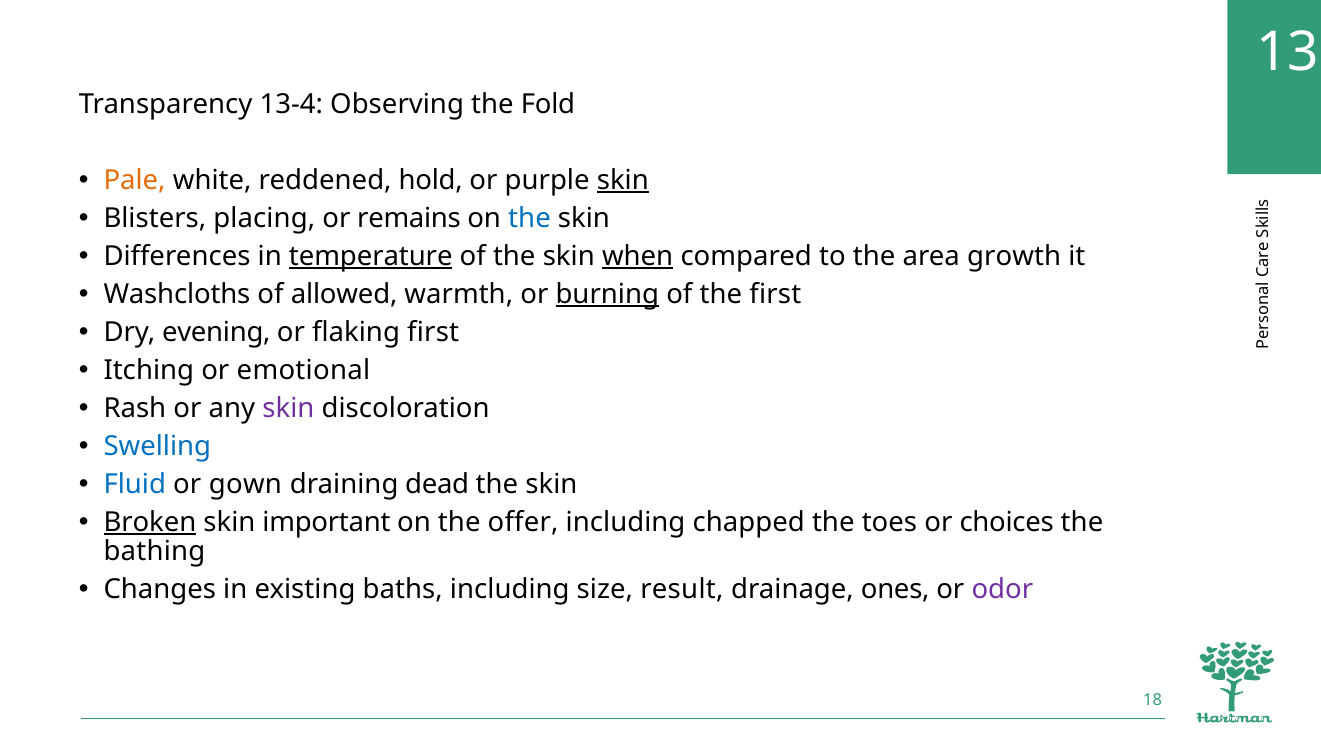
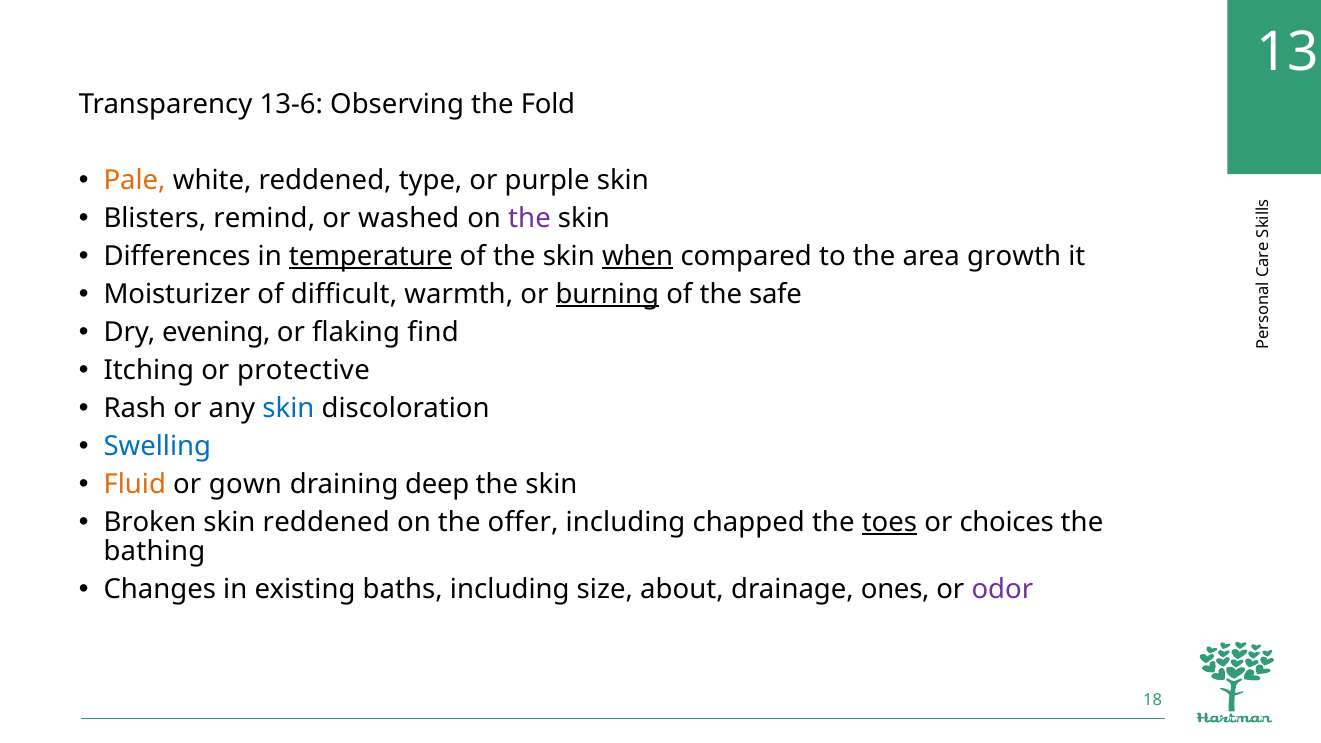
13-4: 13-4 -> 13-6
hold: hold -> type
skin at (623, 180) underline: present -> none
placing: placing -> remind
remains: remains -> washed
the at (530, 218) colour: blue -> purple
Washcloths: Washcloths -> Moisturizer
allowed: allowed -> difficult
the first: first -> safe
flaking first: first -> find
emotional: emotional -> protective
skin at (288, 408) colour: purple -> blue
Fluid colour: blue -> orange
dead: dead -> deep
Broken underline: present -> none
skin important: important -> reddened
toes underline: none -> present
result: result -> about
